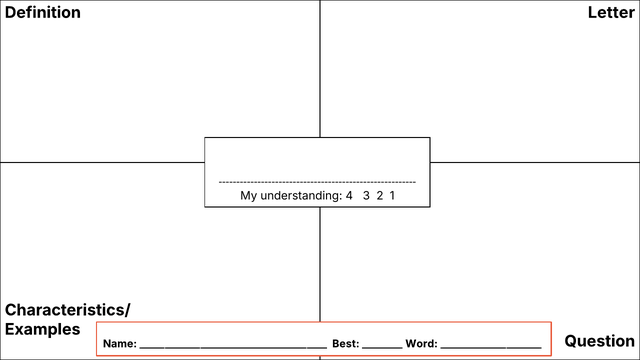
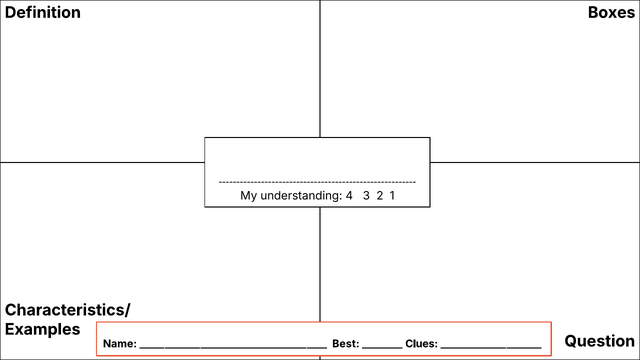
Letter: Letter -> Boxes
Word: Word -> Clues
